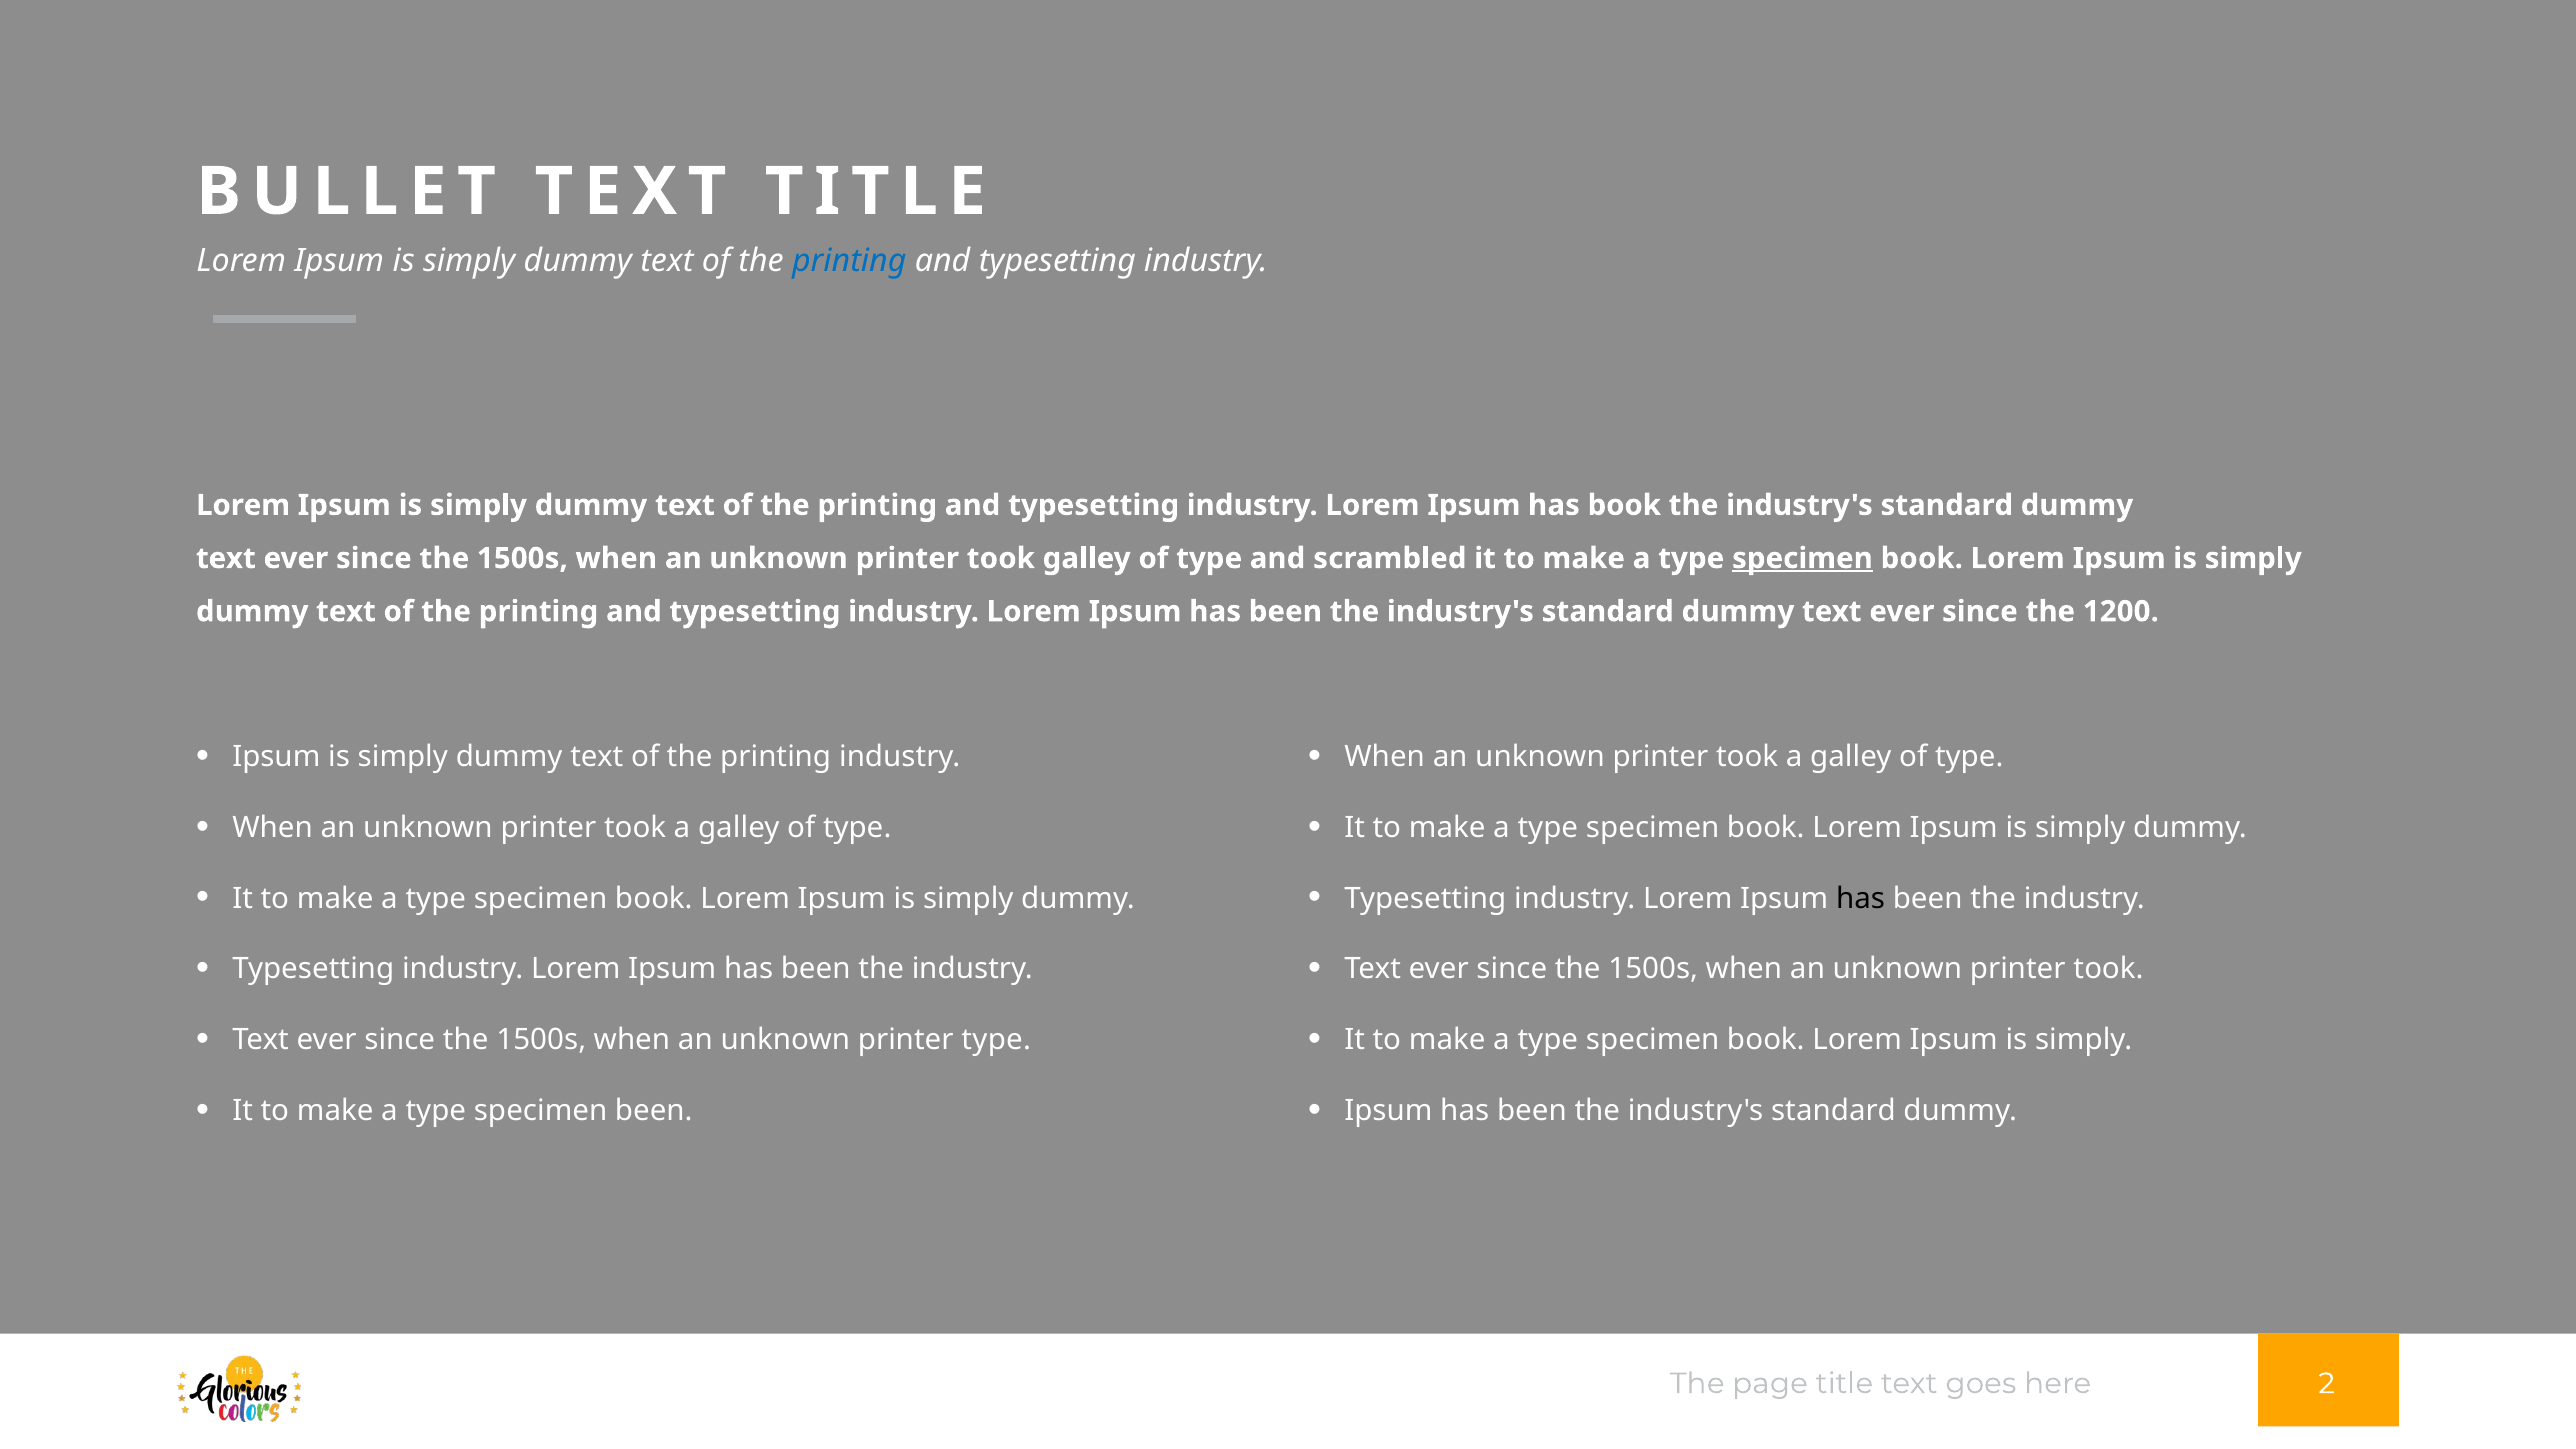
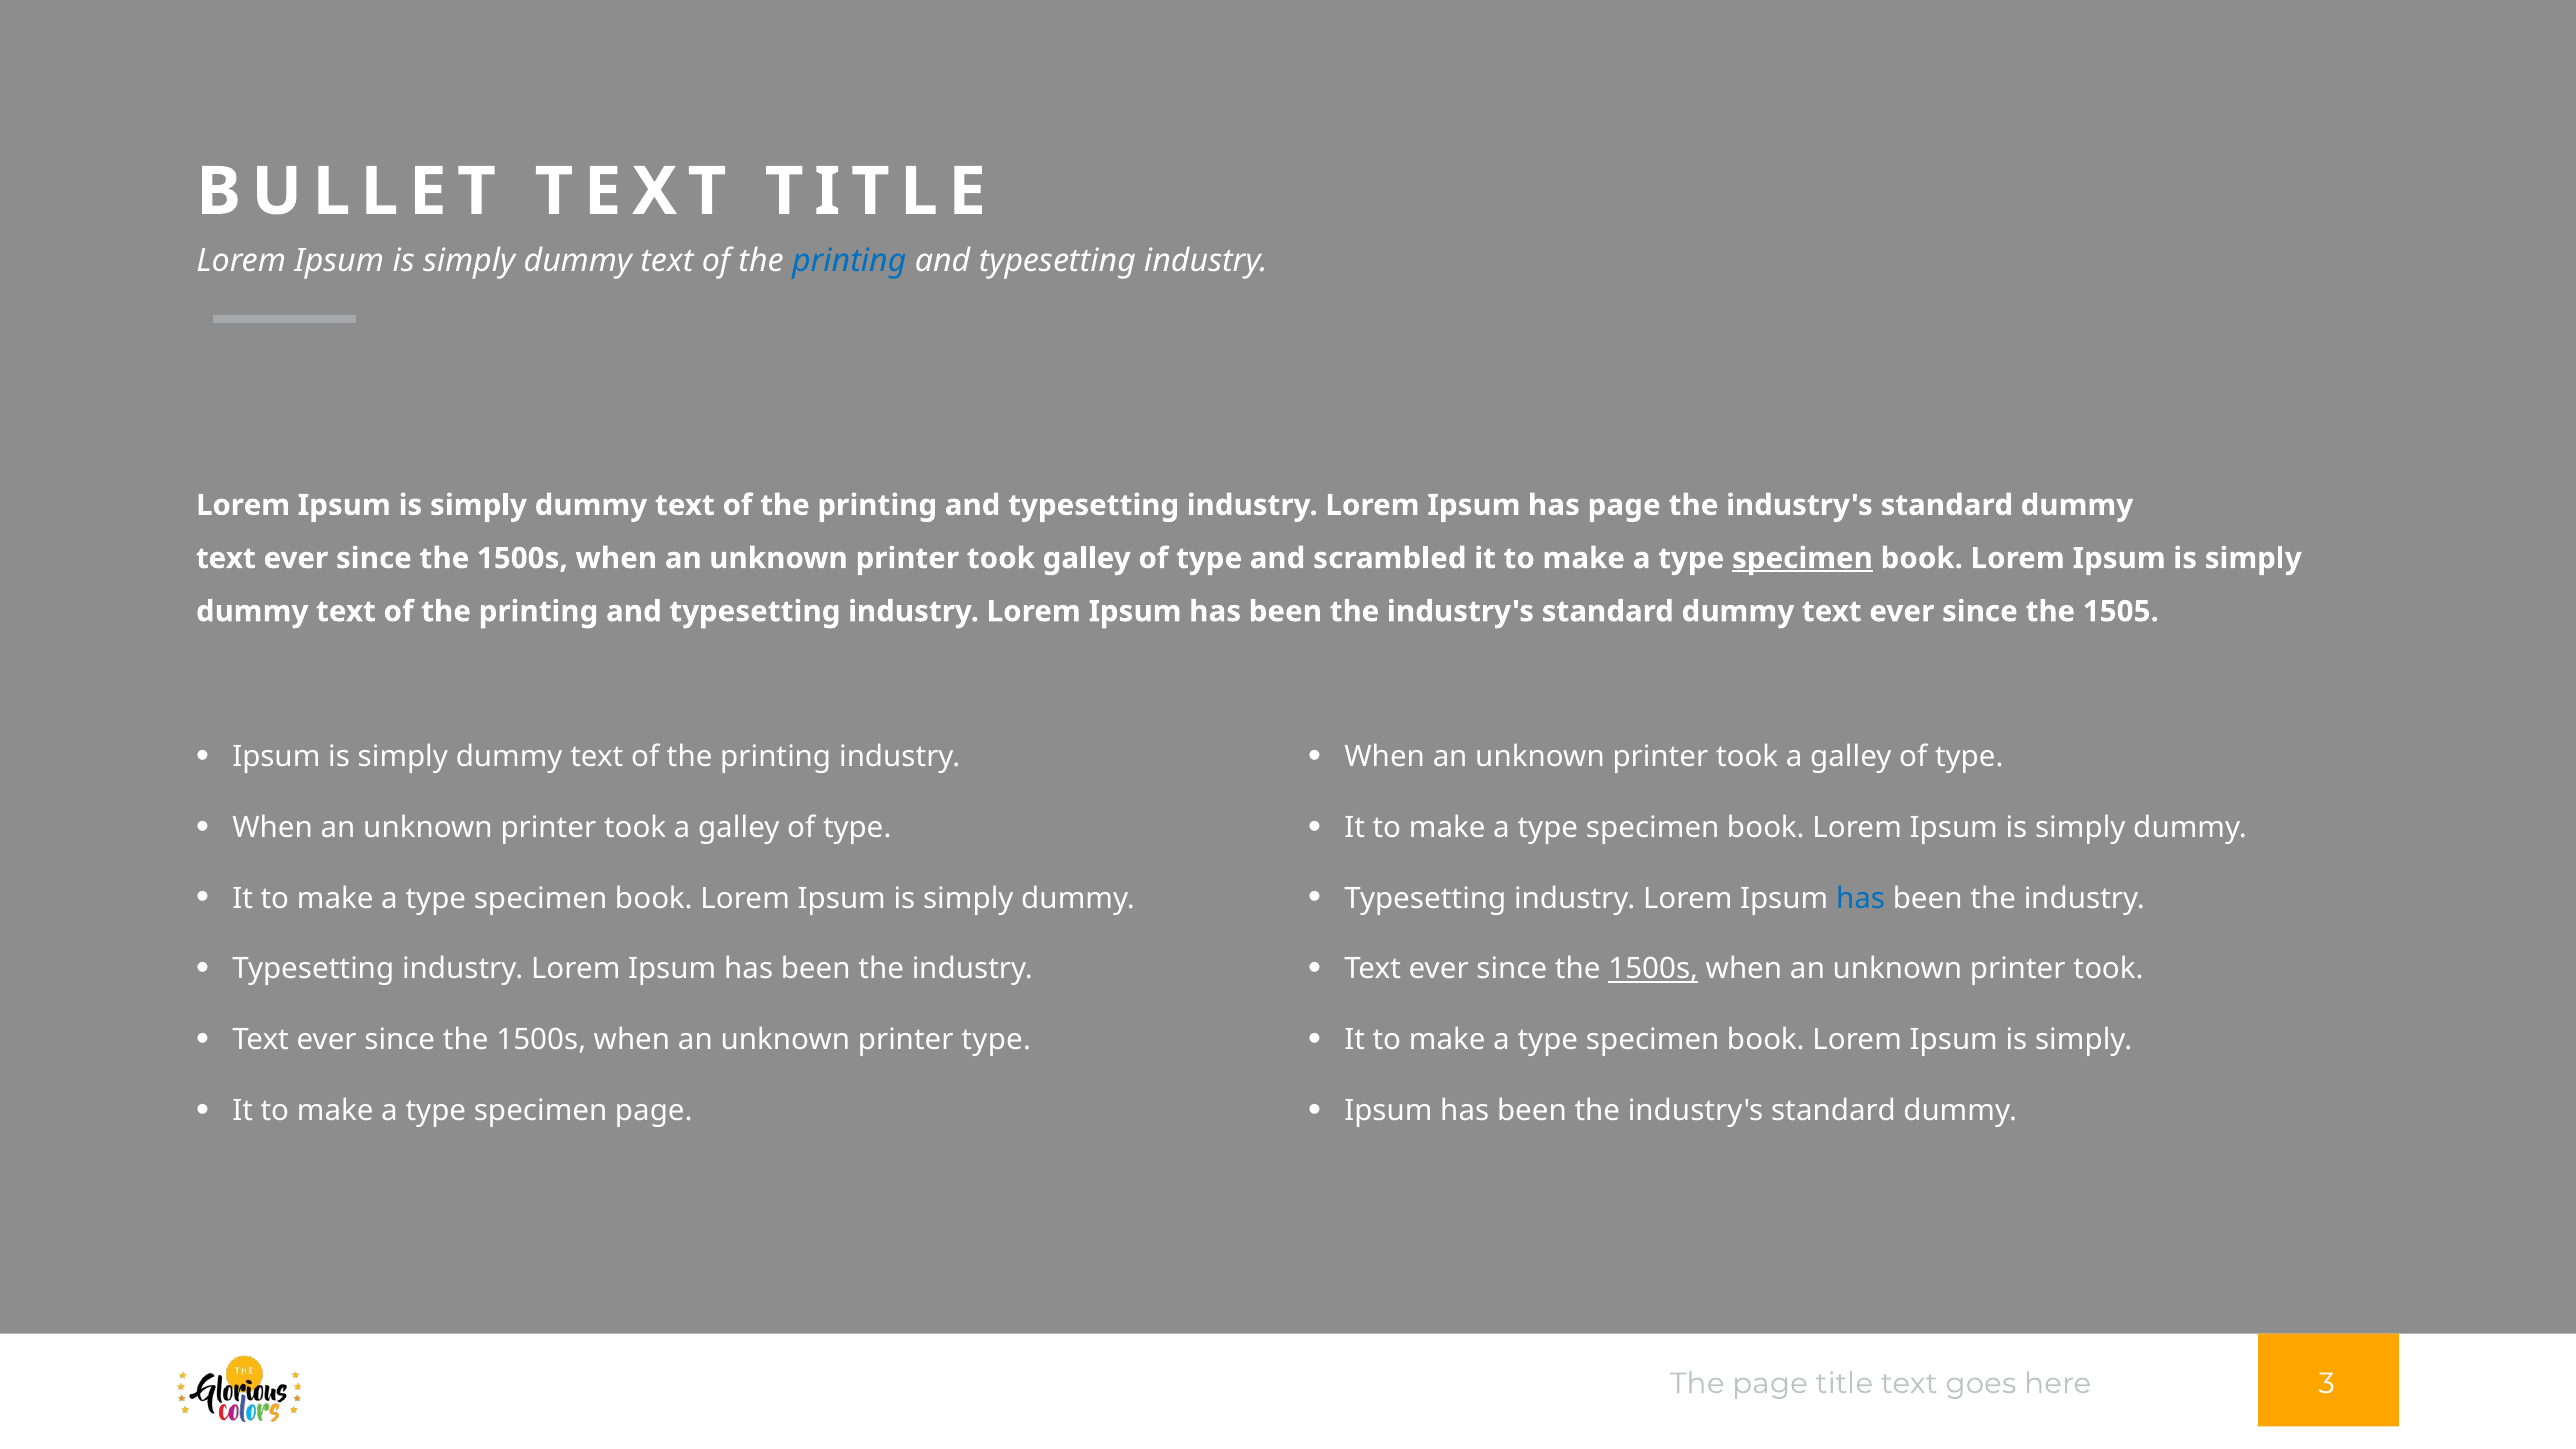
has book: book -> page
1200: 1200 -> 1505
has at (1861, 898) colour: black -> blue
1500s at (1653, 969) underline: none -> present
specimen been: been -> page
2: 2 -> 3
